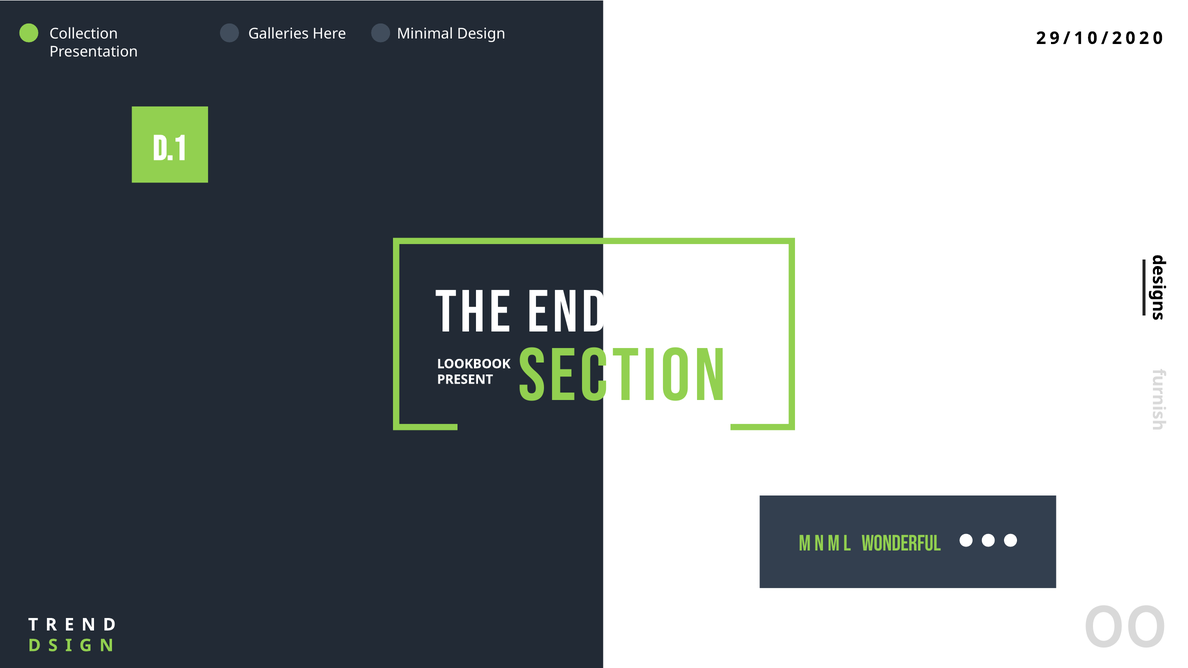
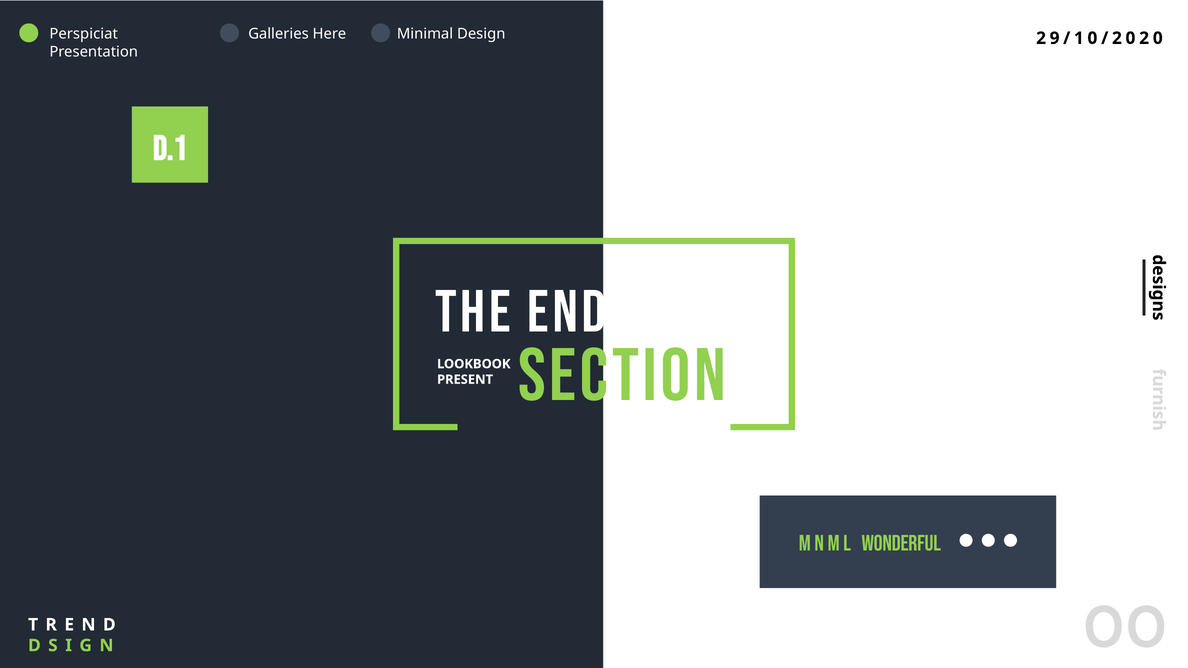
Collection: Collection -> Perspiciat
